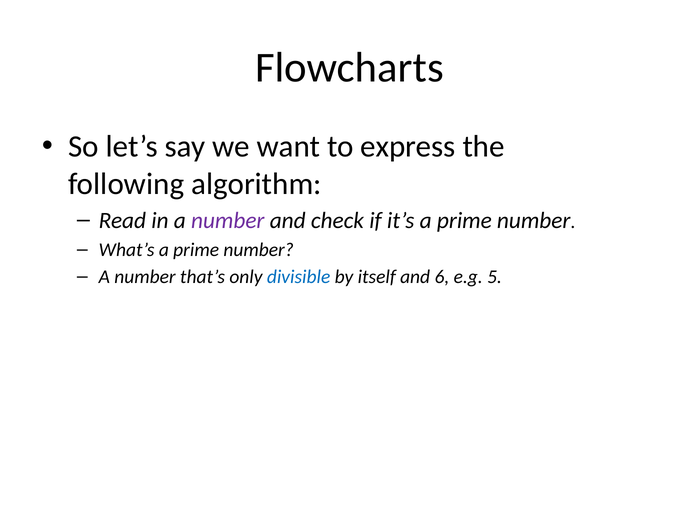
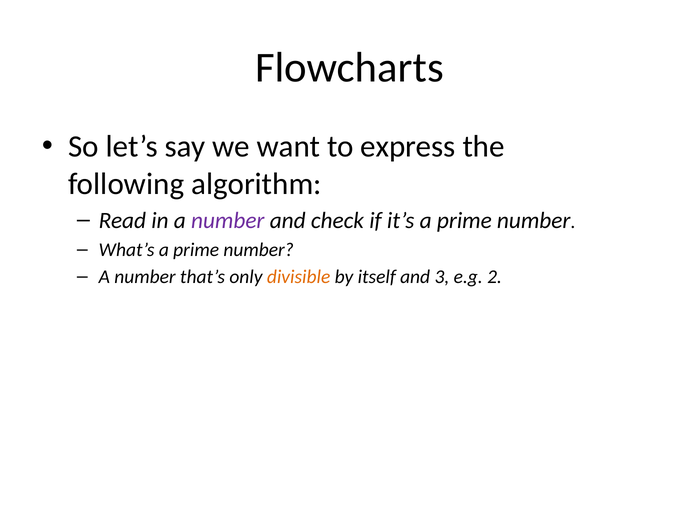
divisible colour: blue -> orange
6: 6 -> 3
5: 5 -> 2
